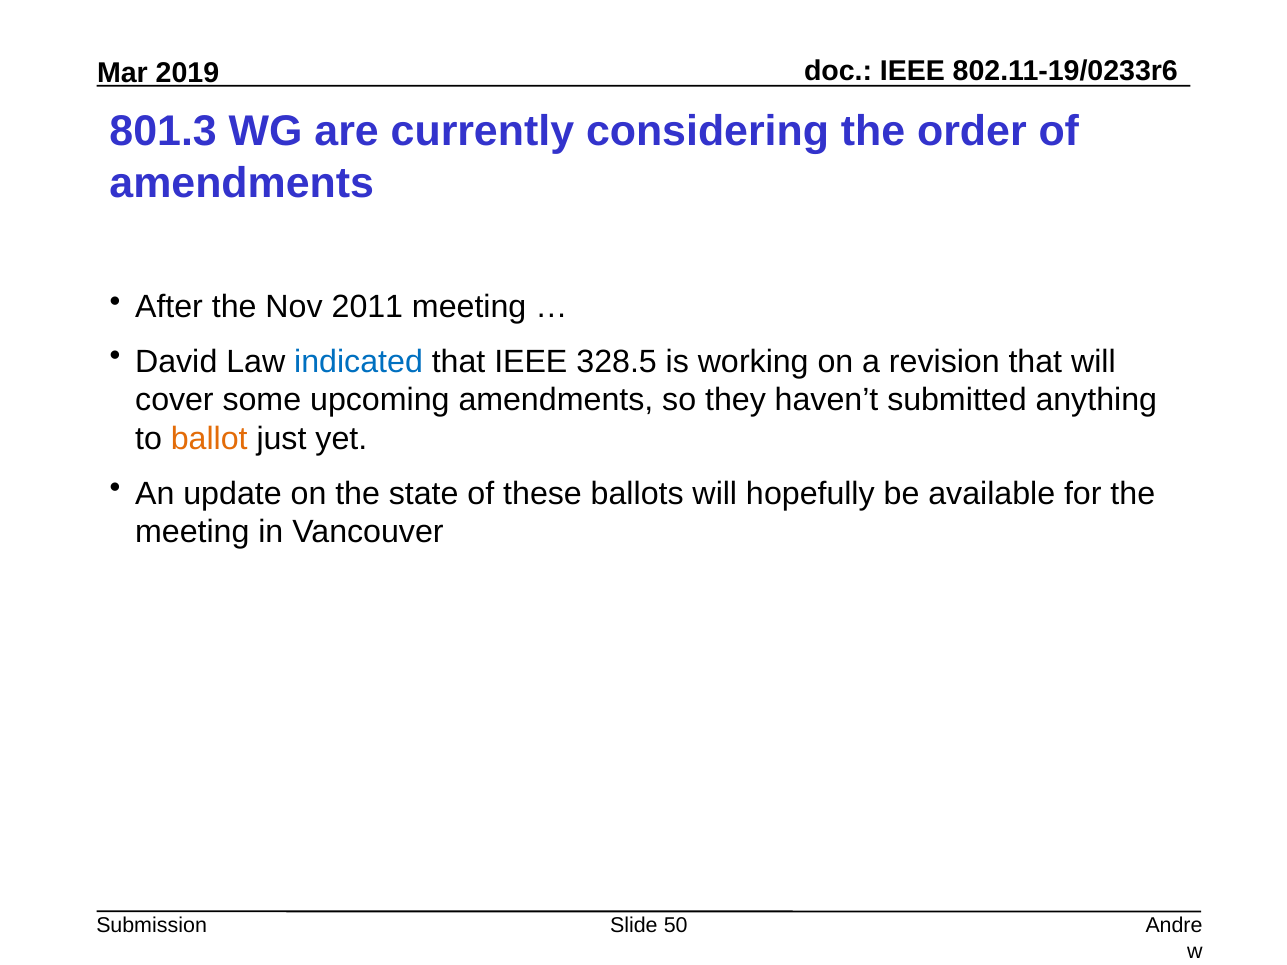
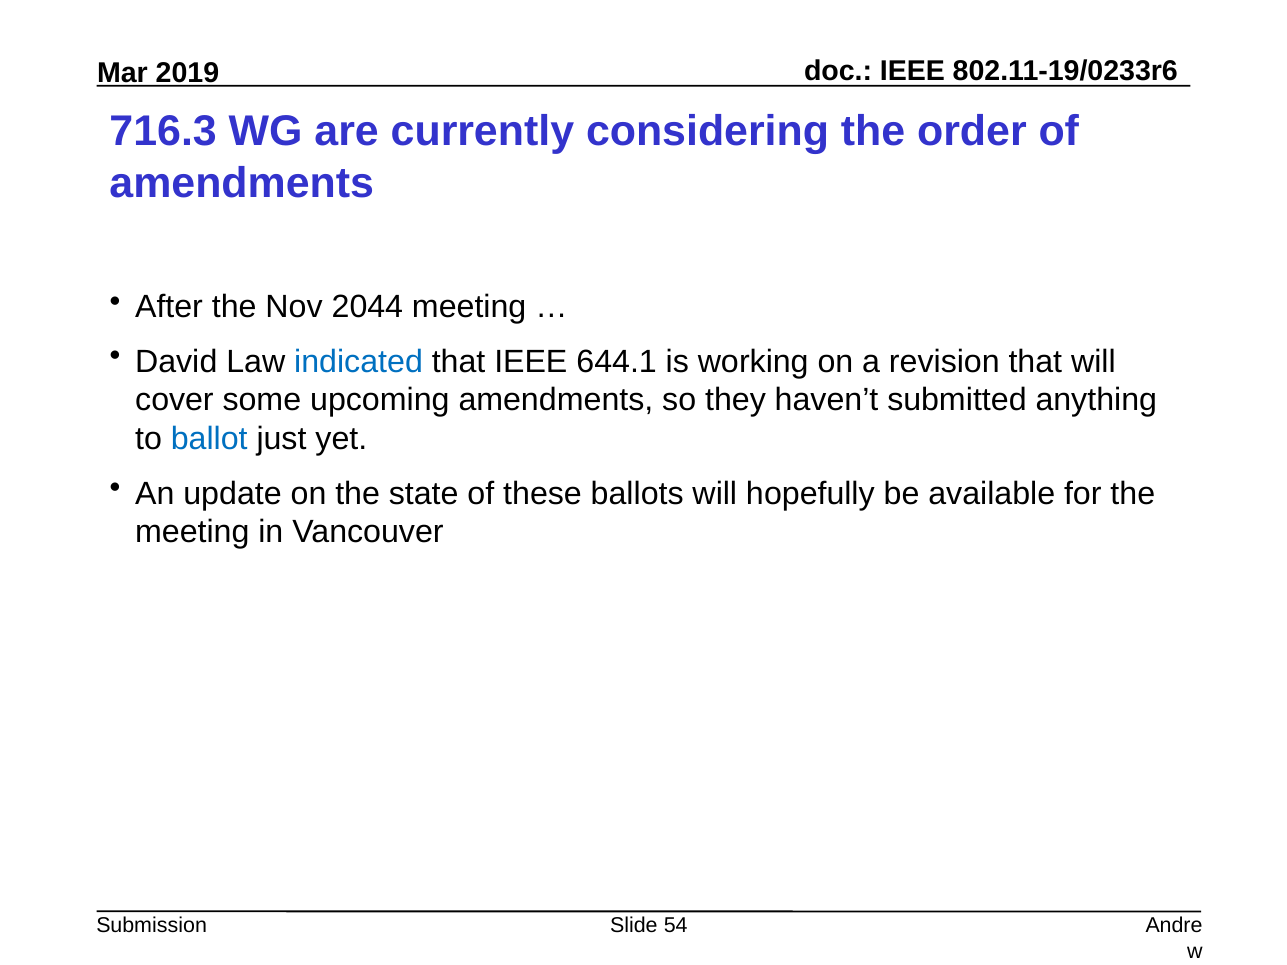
801.3: 801.3 -> 716.3
2011: 2011 -> 2044
328.5: 328.5 -> 644.1
ballot colour: orange -> blue
50: 50 -> 54
